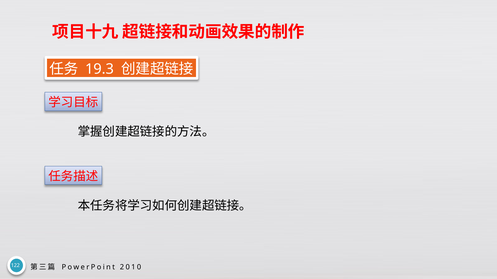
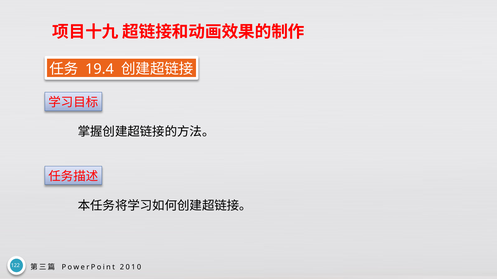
19.3: 19.3 -> 19.4
